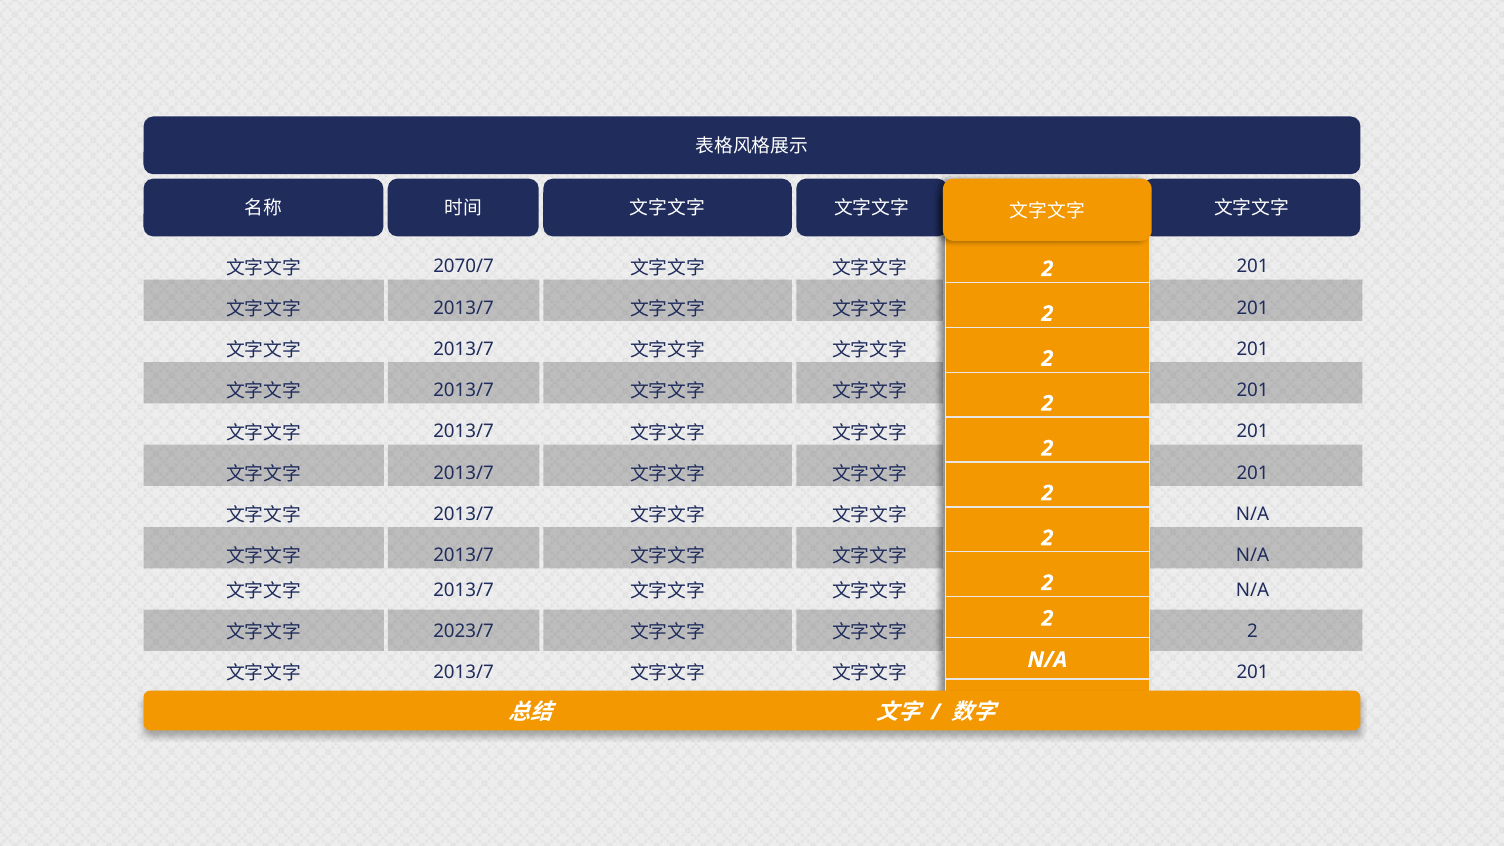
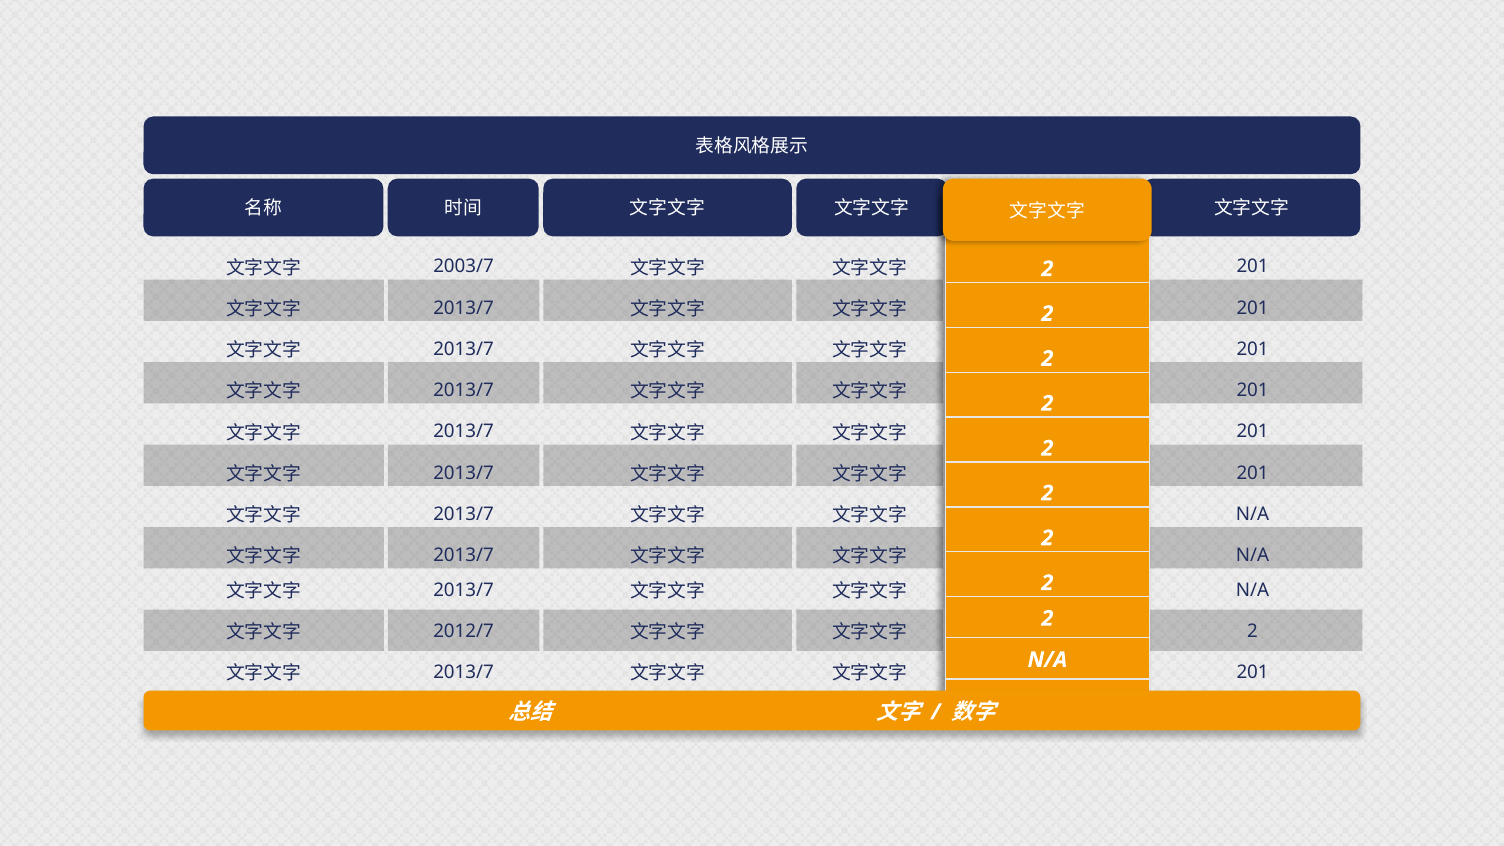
2070/7: 2070/7 -> 2003/7
2023/7: 2023/7 -> 2012/7
